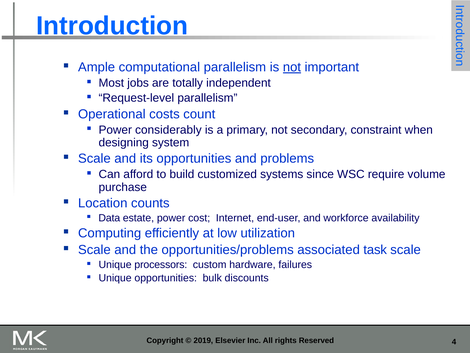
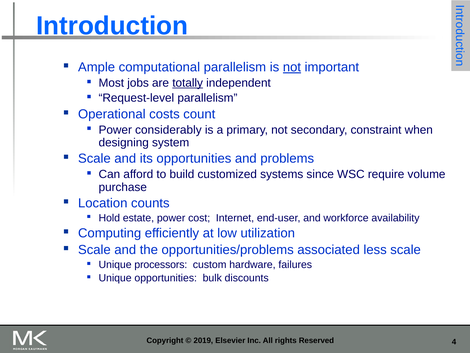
totally underline: none -> present
Data: Data -> Hold
task: task -> less
